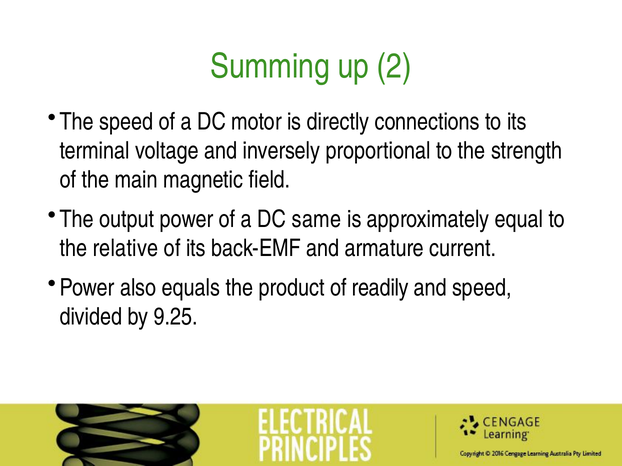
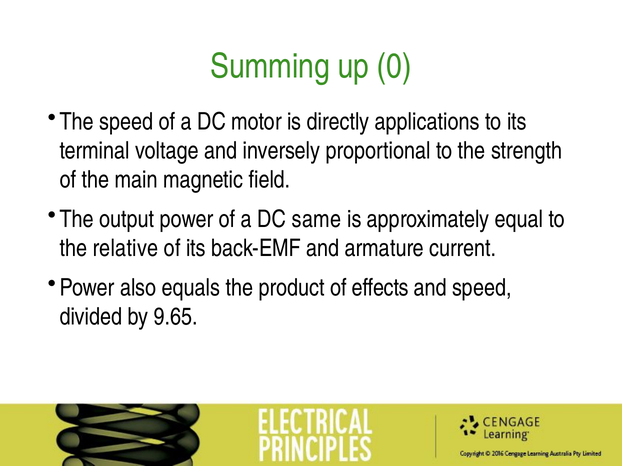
2: 2 -> 0
connections: connections -> applications
readily: readily -> effects
9.25: 9.25 -> 9.65
